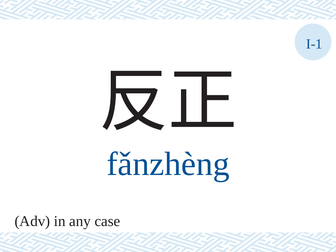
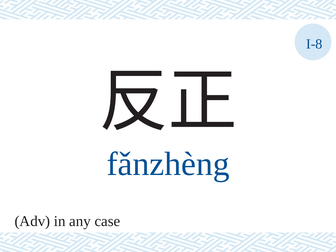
I-1: I-1 -> I-8
